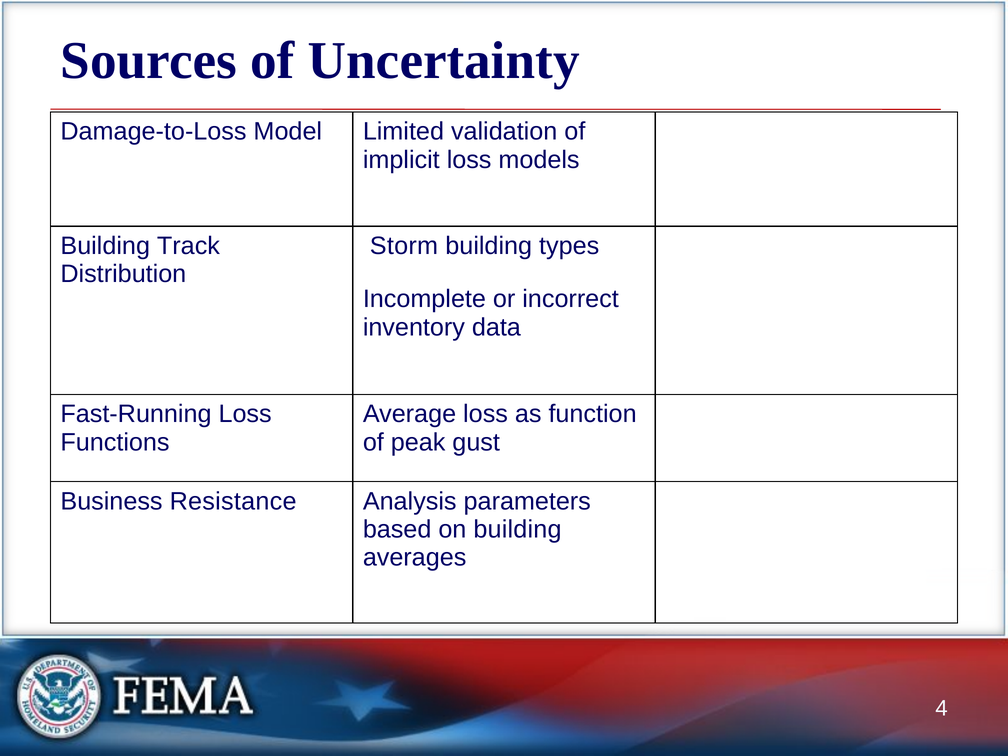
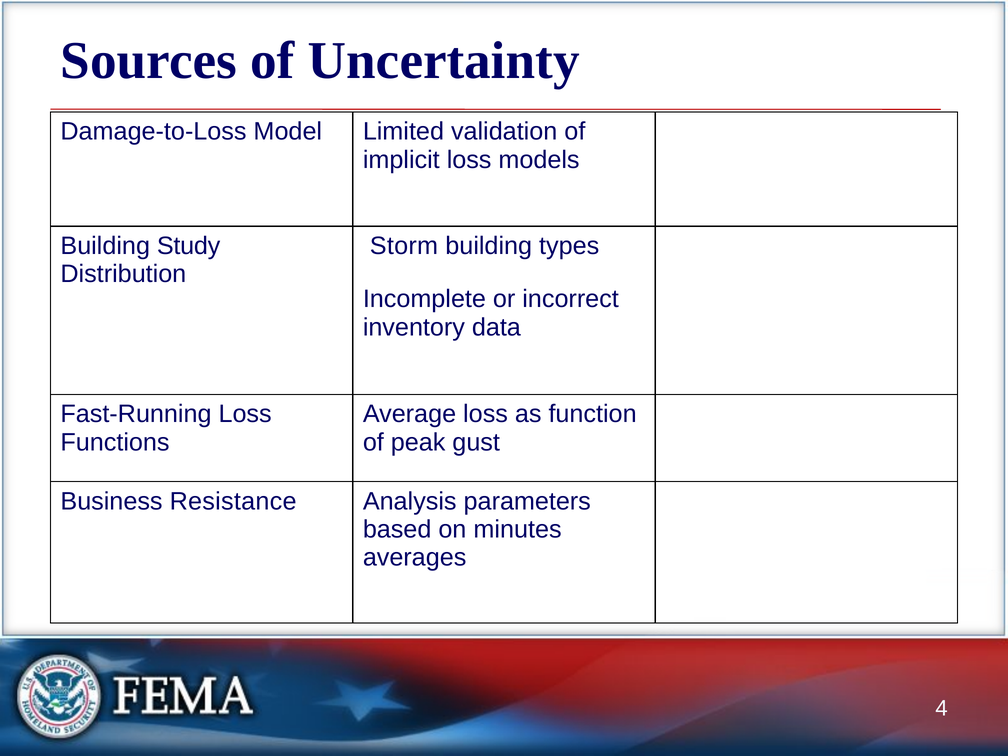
Track: Track -> Study
on building: building -> minutes
